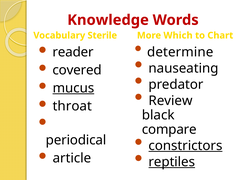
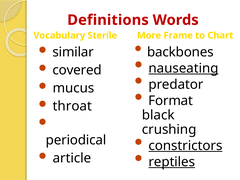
Knowledge: Knowledge -> Definitions
Which: Which -> Frame
determine: determine -> backbones
reader: reader -> similar
nauseating underline: none -> present
mucus underline: present -> none
Review: Review -> Format
compare: compare -> crushing
